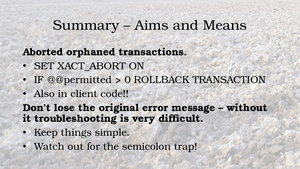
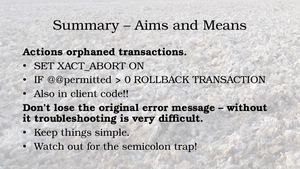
Aborted: Aborted -> Actions
